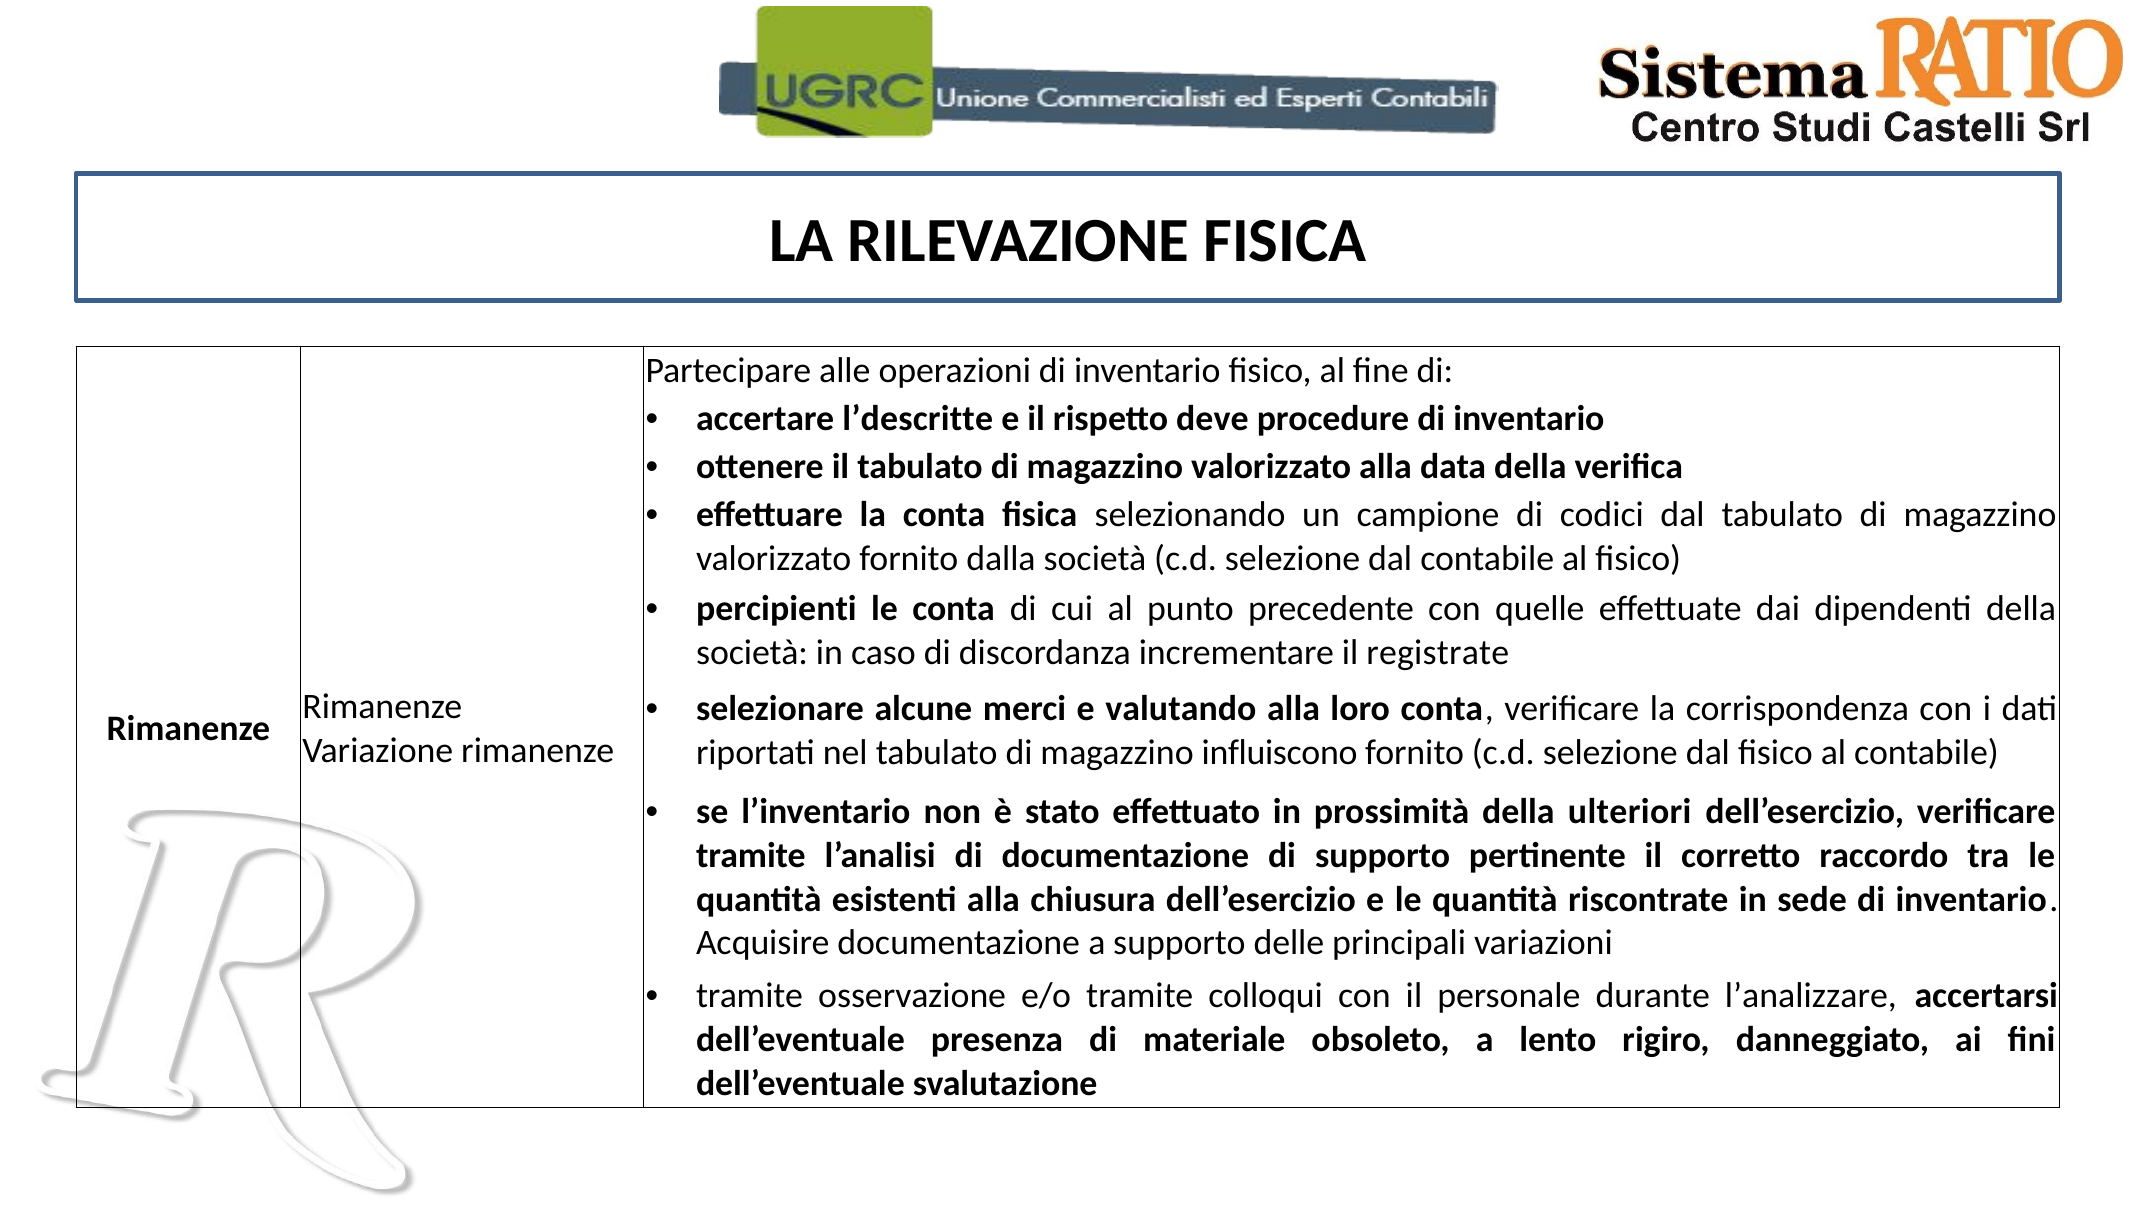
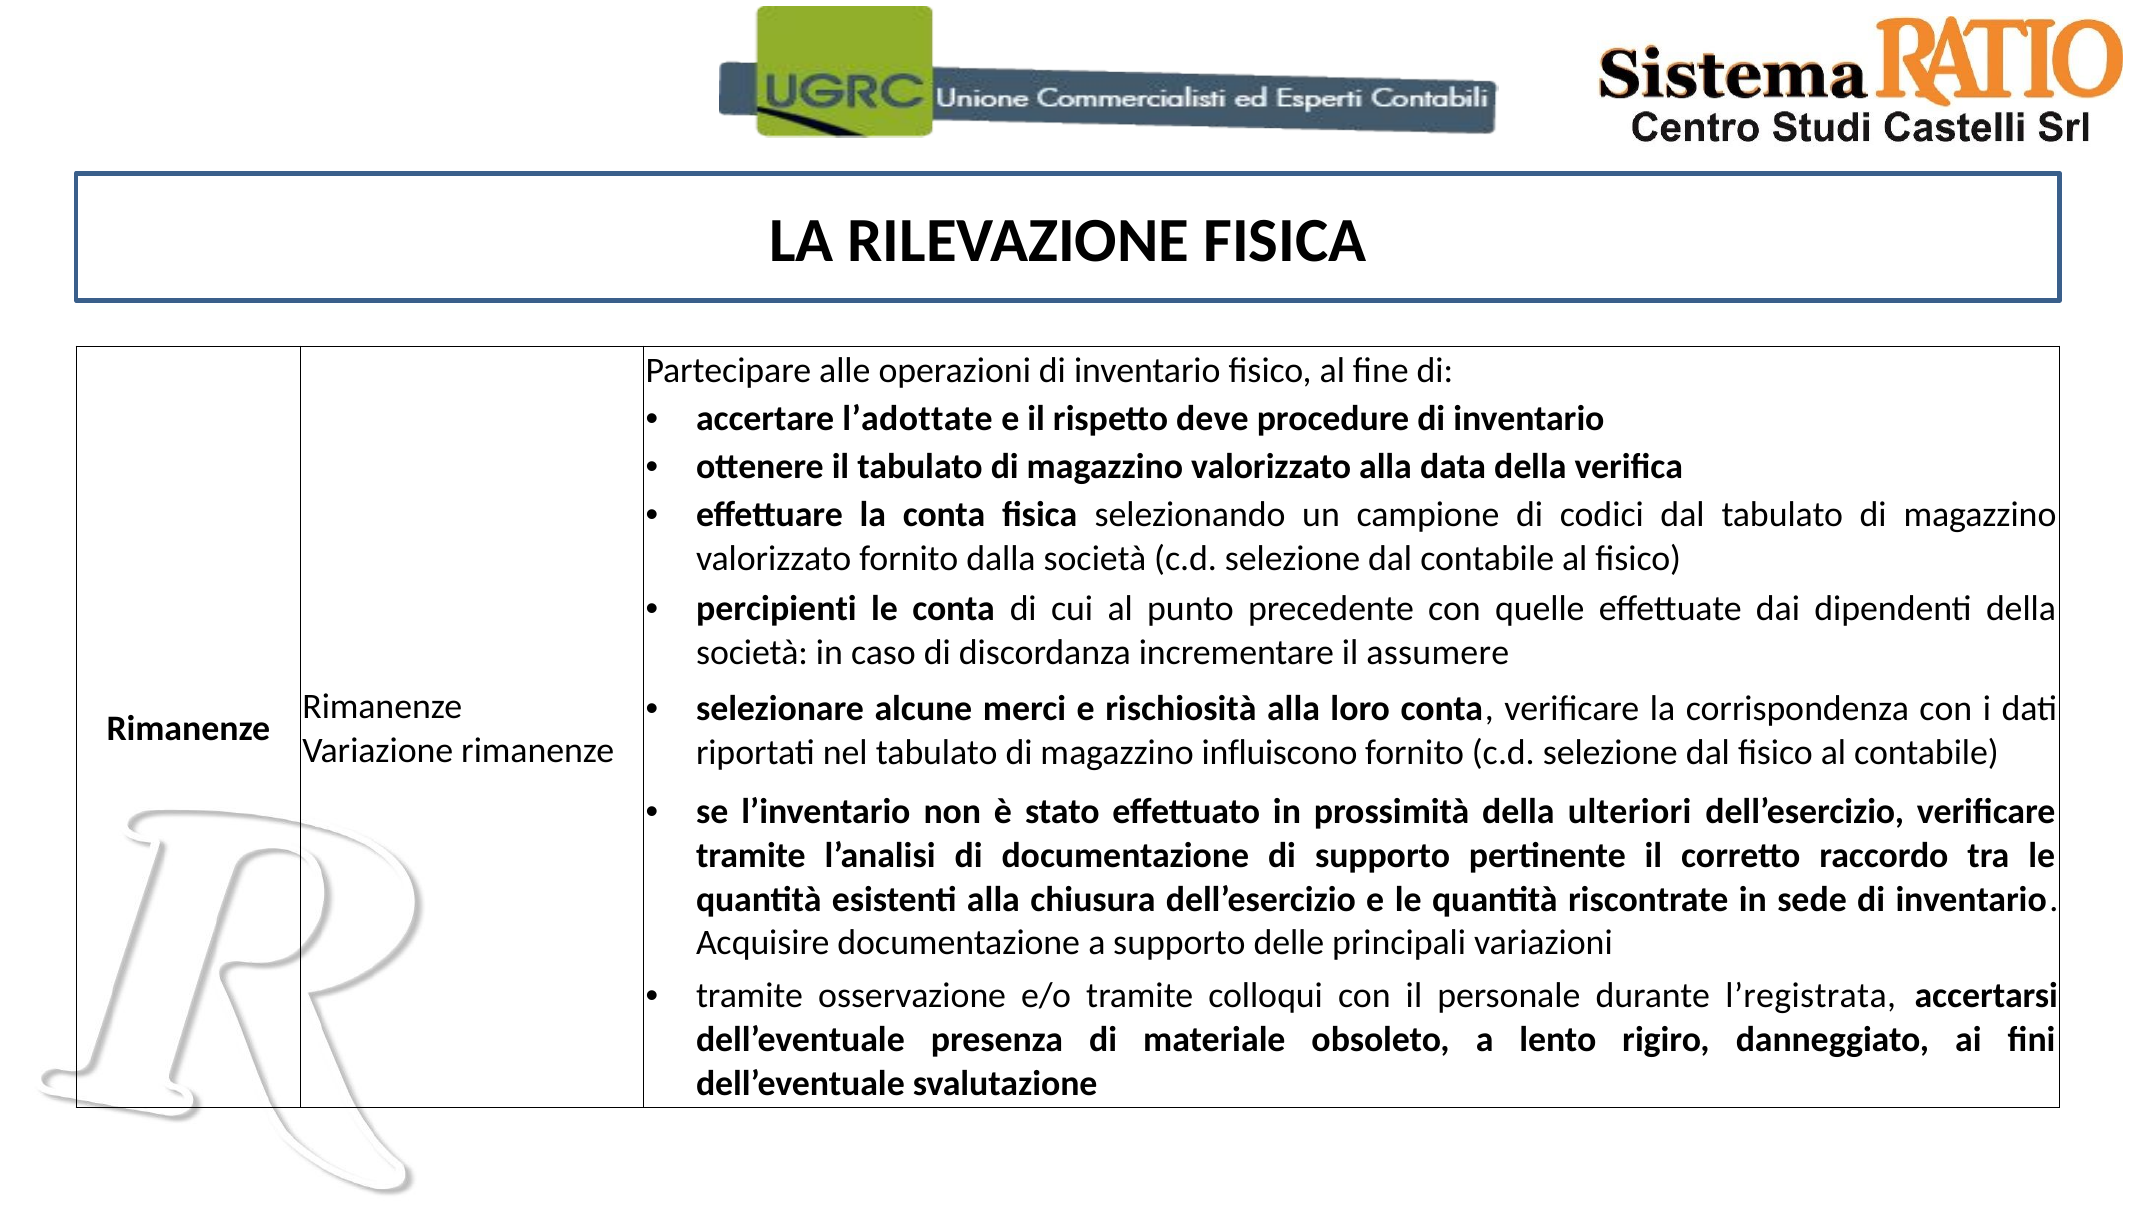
l’descritte: l’descritte -> l’adottate
registrate: registrate -> assumere
valutando: valutando -> rischiosità
l’analizzare: l’analizzare -> l’registrata
